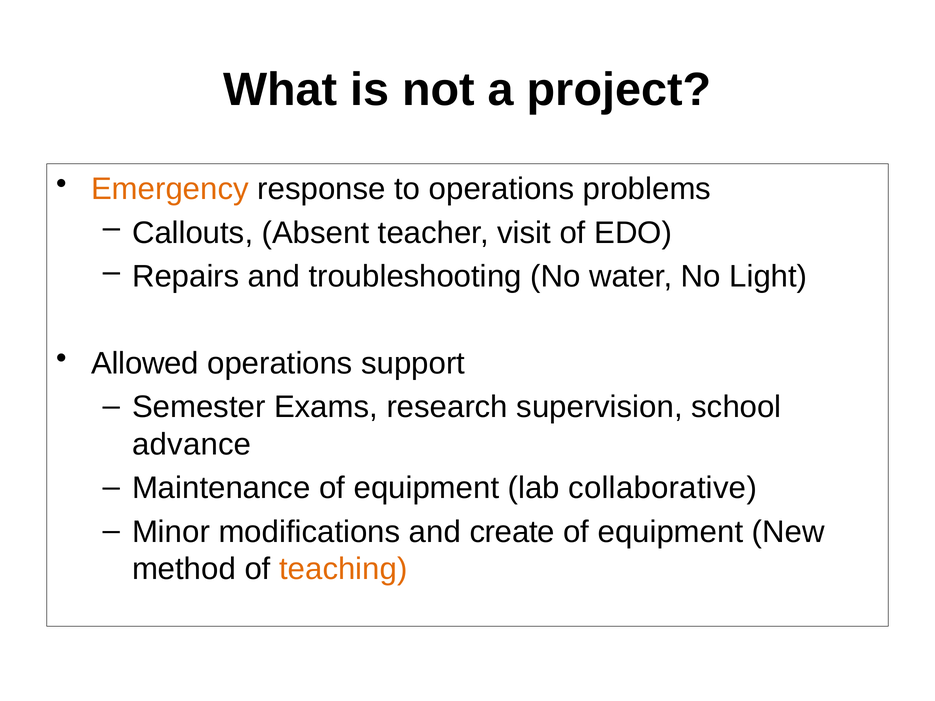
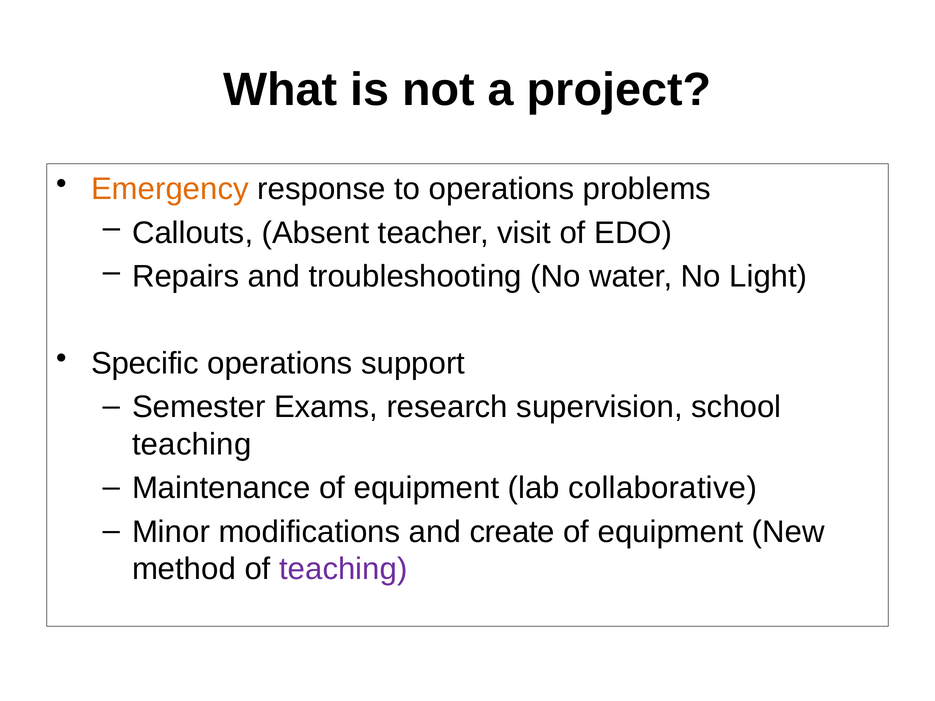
Allowed: Allowed -> Specific
advance at (192, 445): advance -> teaching
teaching at (343, 569) colour: orange -> purple
